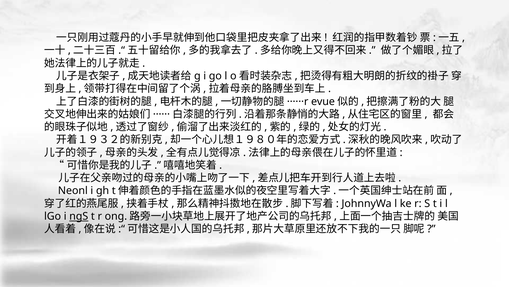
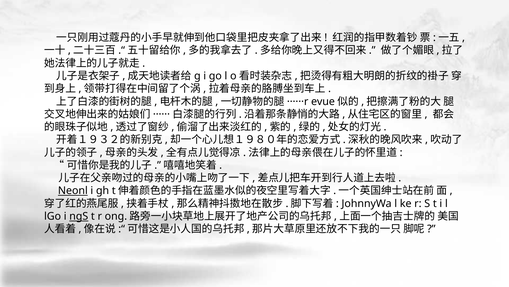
Neonl underline: none -> present
